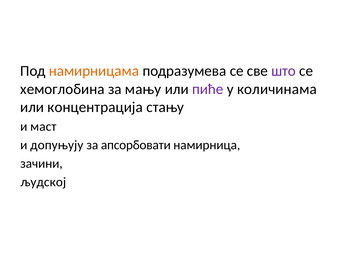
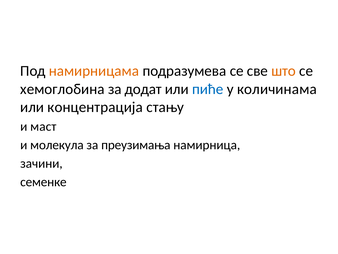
што colour: purple -> orange
мању: мању -> додат
пиће colour: purple -> blue
допуњују: допуњују -> молекула
апсорбовати: апсорбовати -> преузимања
људској: људској -> семенке
